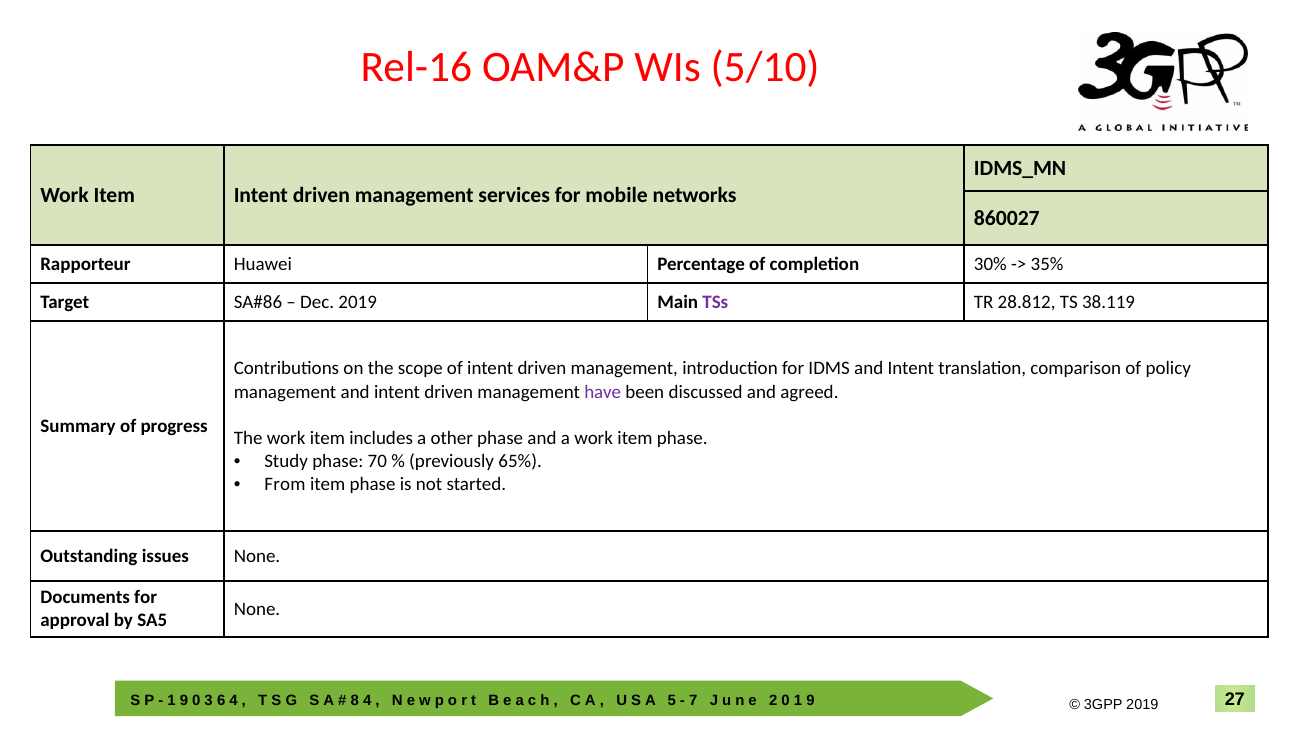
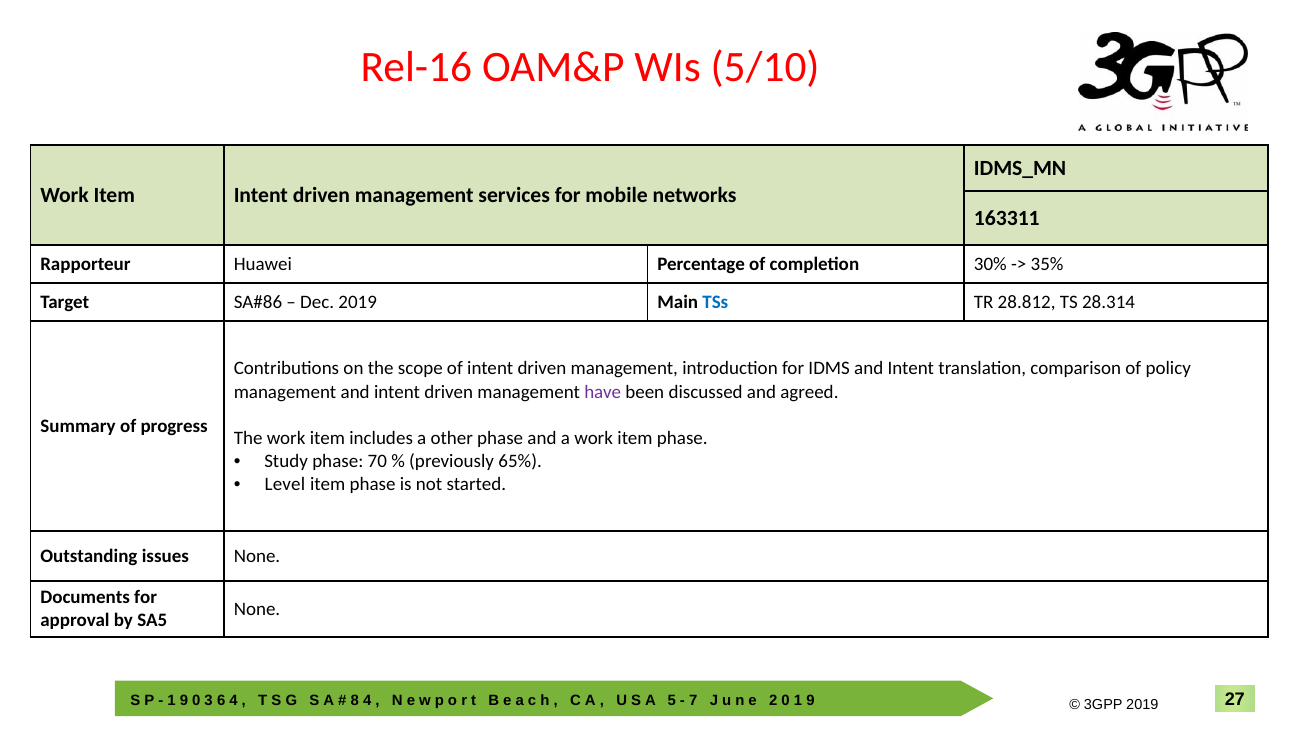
860027: 860027 -> 163311
TSs colour: purple -> blue
38.119: 38.119 -> 28.314
From: From -> Level
